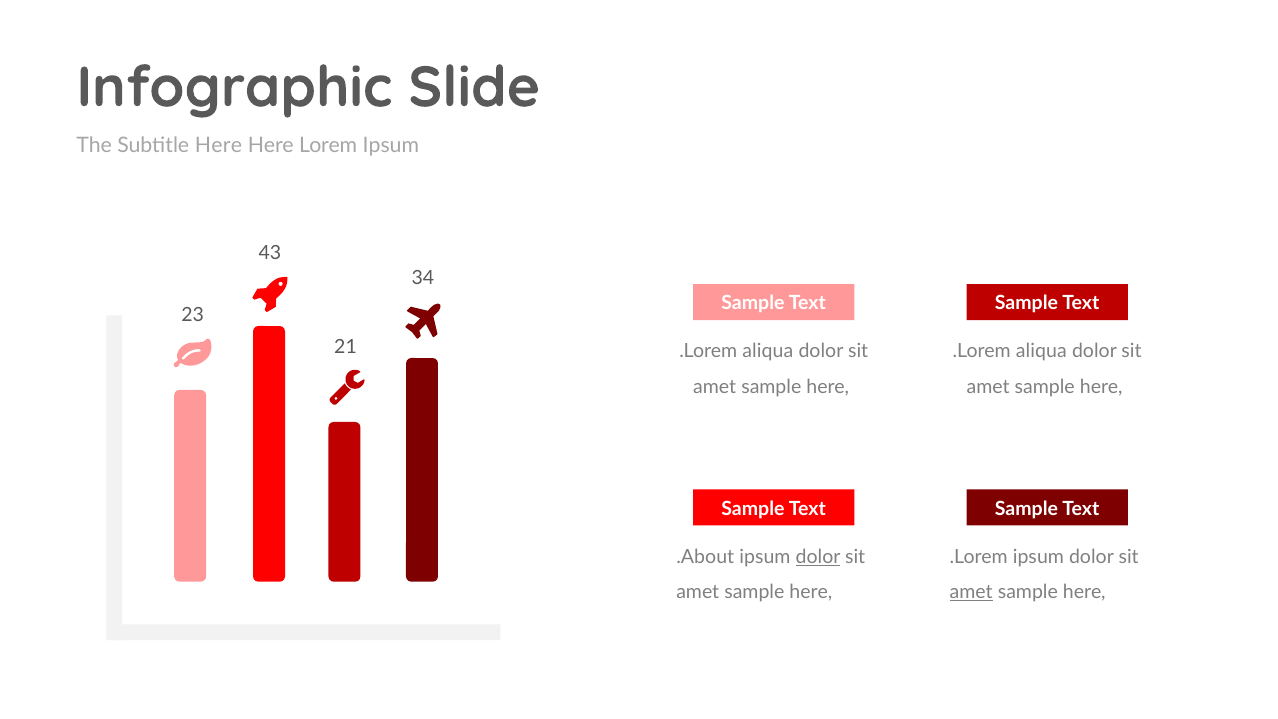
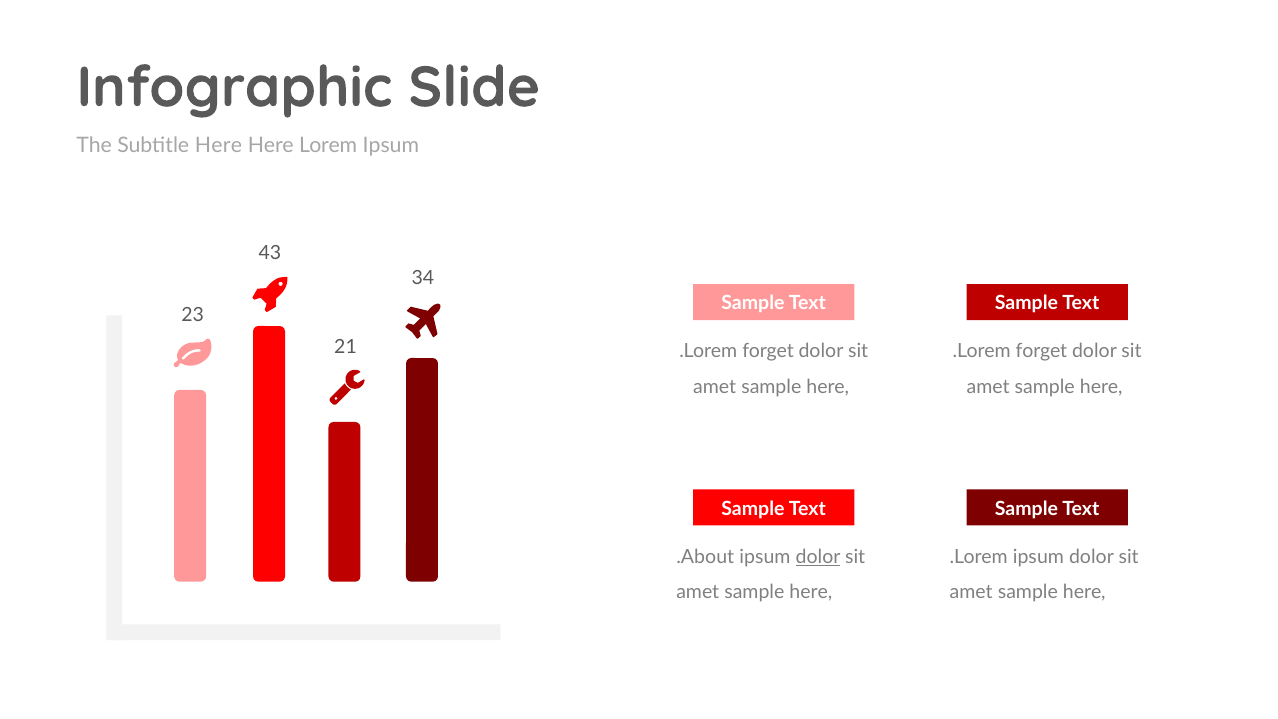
aliqua at (768, 351): aliqua -> forget
aliqua at (1041, 351): aliqua -> forget
amet at (971, 592) underline: present -> none
